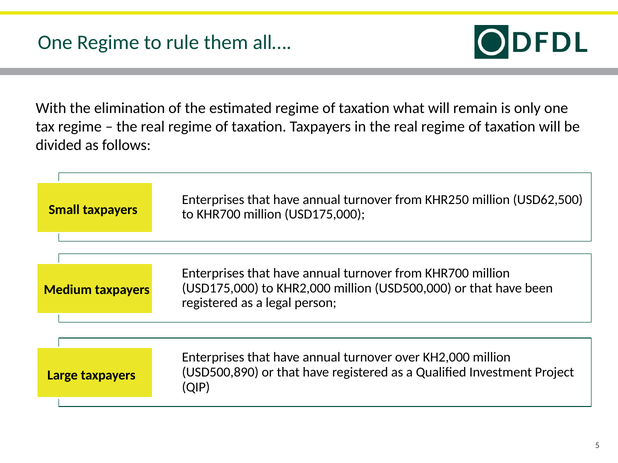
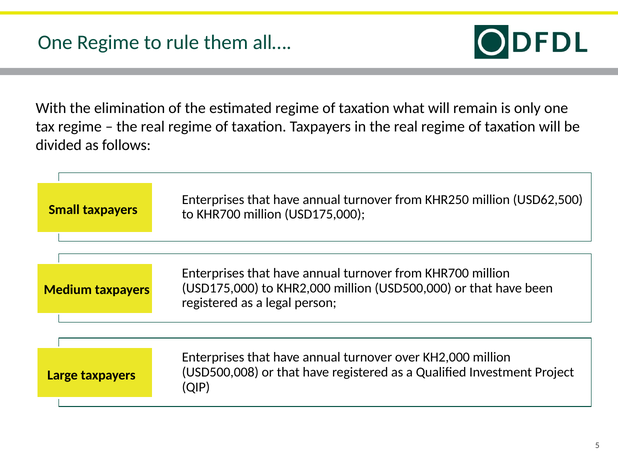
USD500,890: USD500,890 -> USD500,008
